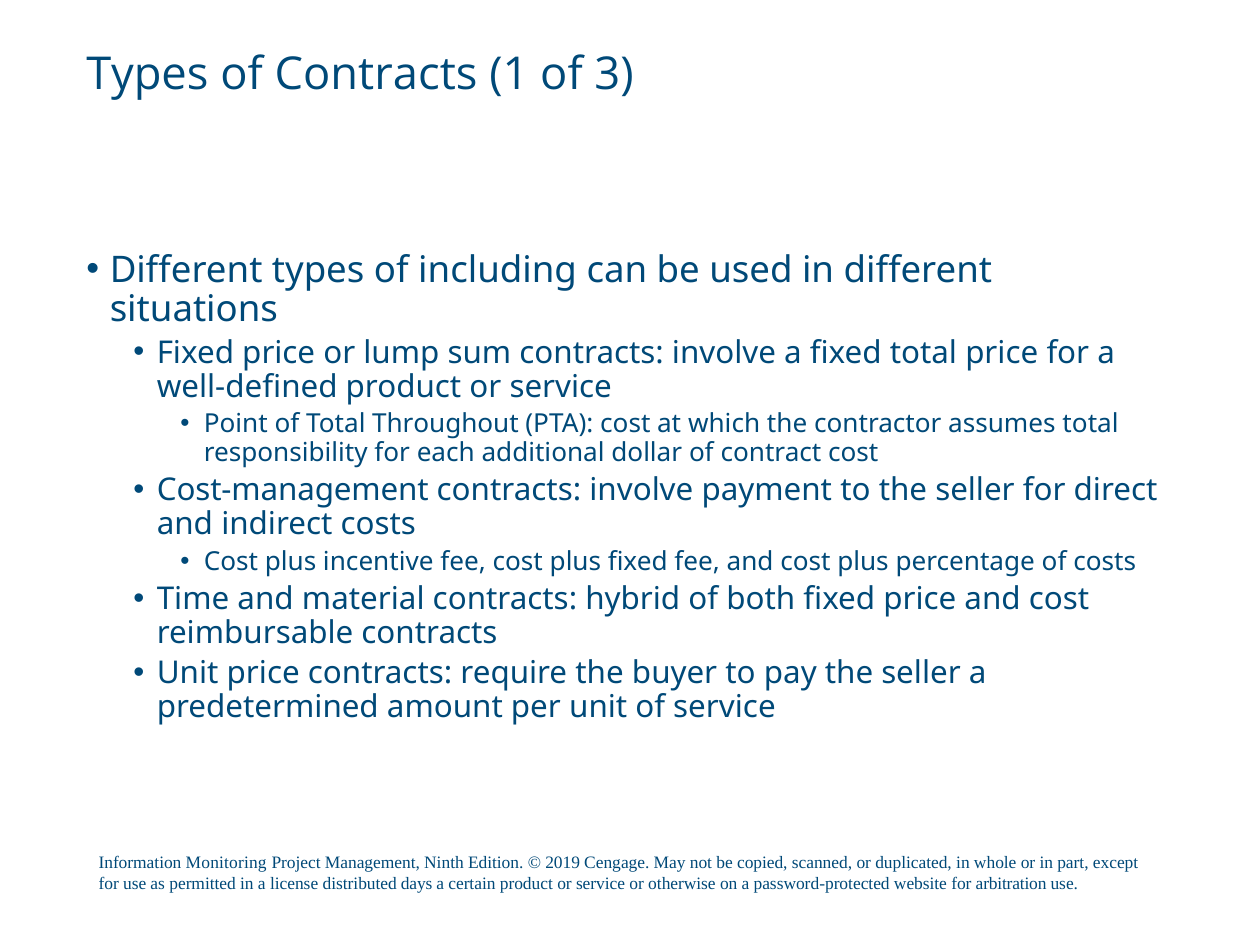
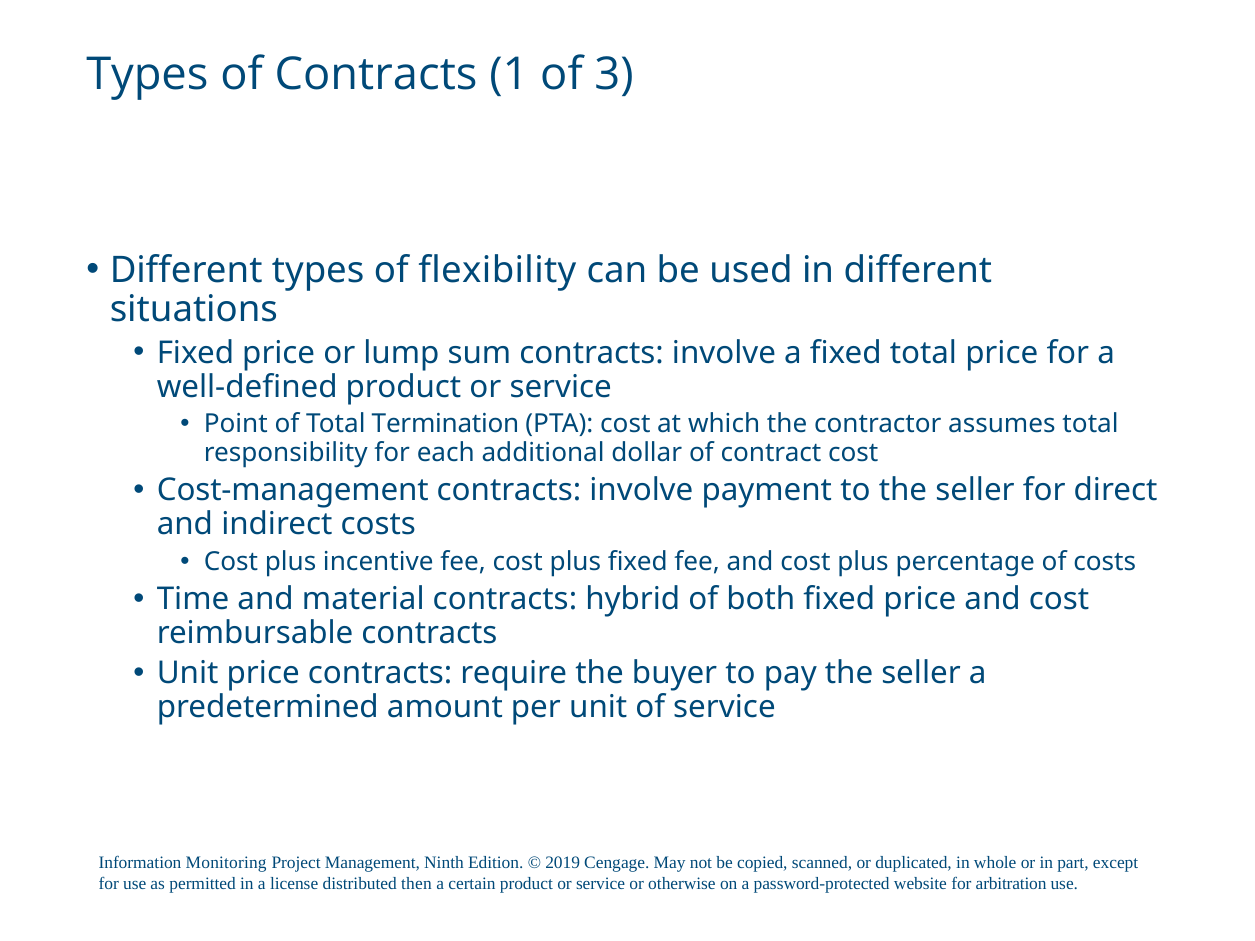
including: including -> flexibility
Throughout: Throughout -> Termination
days: days -> then
